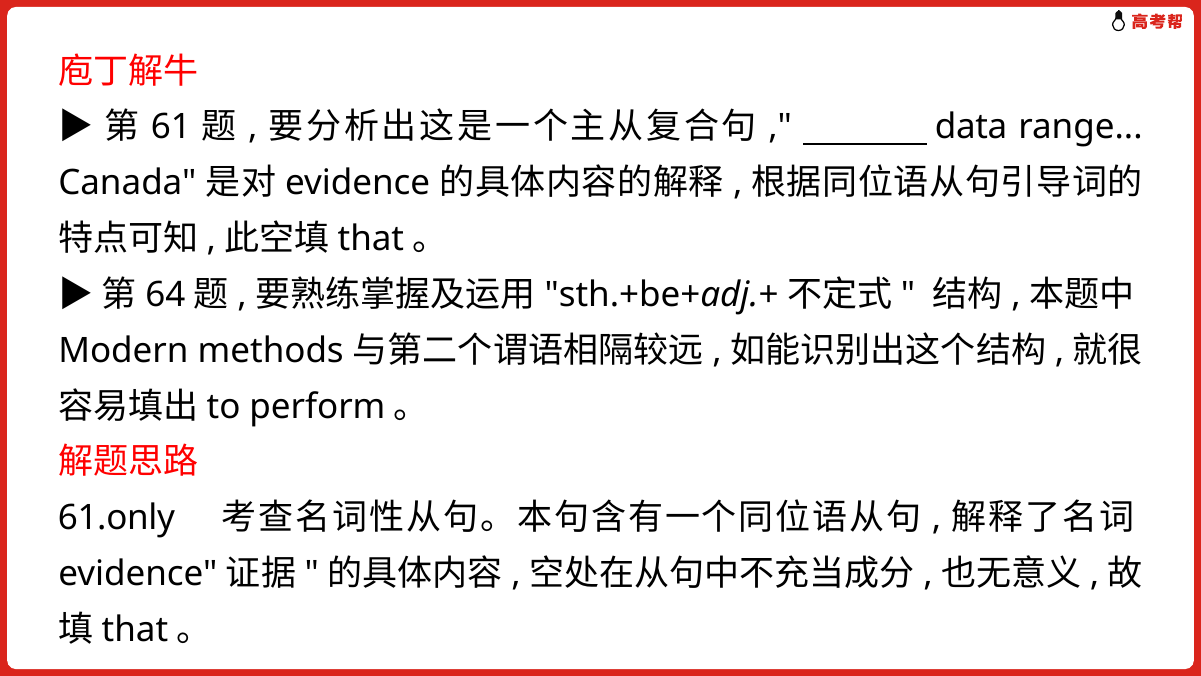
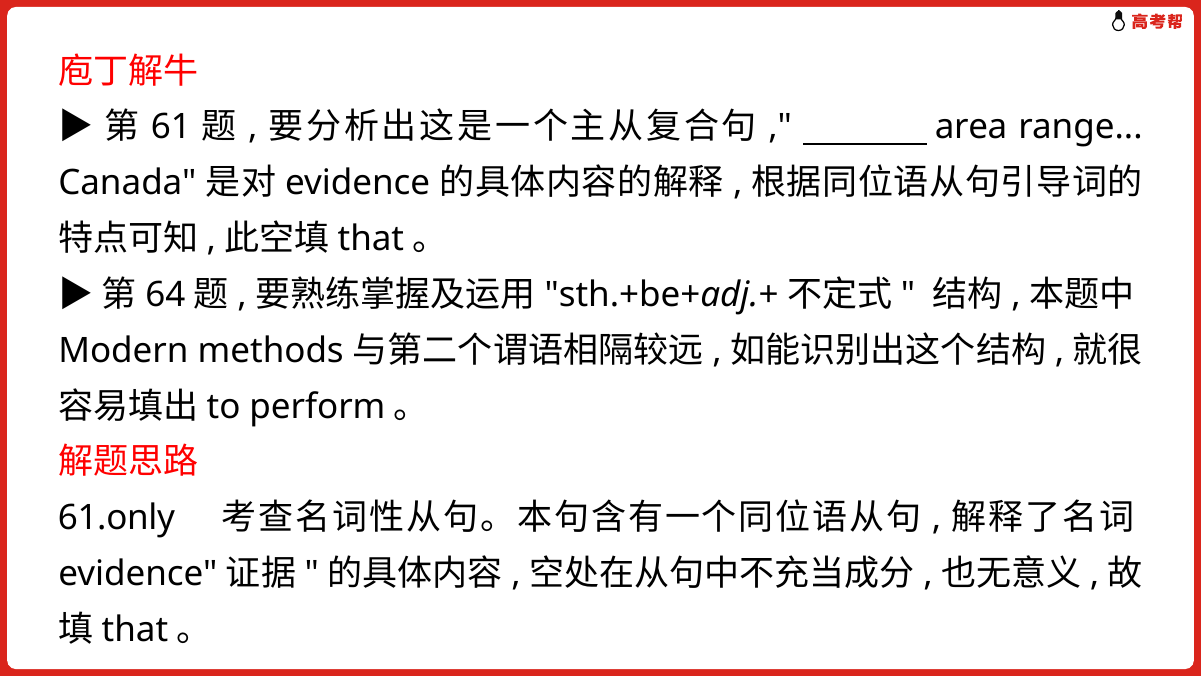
data: data -> area
